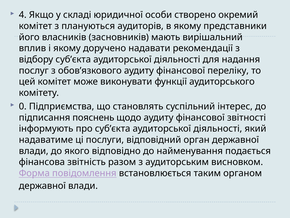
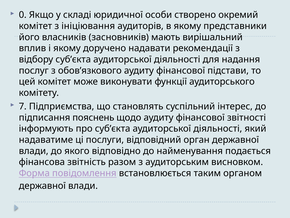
4: 4 -> 0
плануються: плануються -> ініціювання
переліку: переліку -> підстави
0: 0 -> 7
